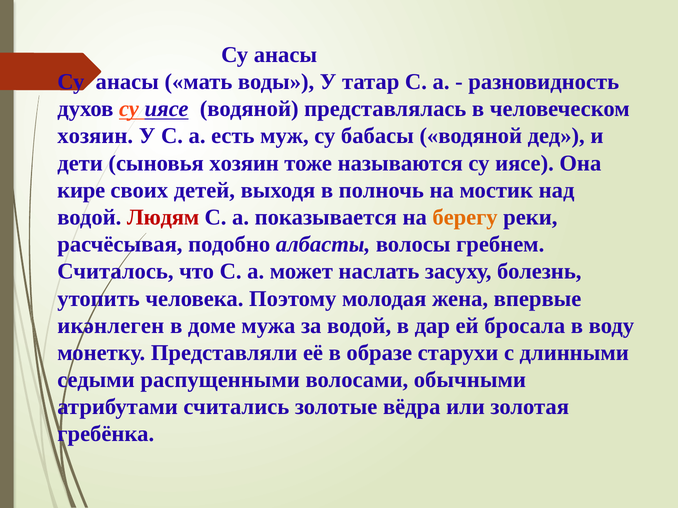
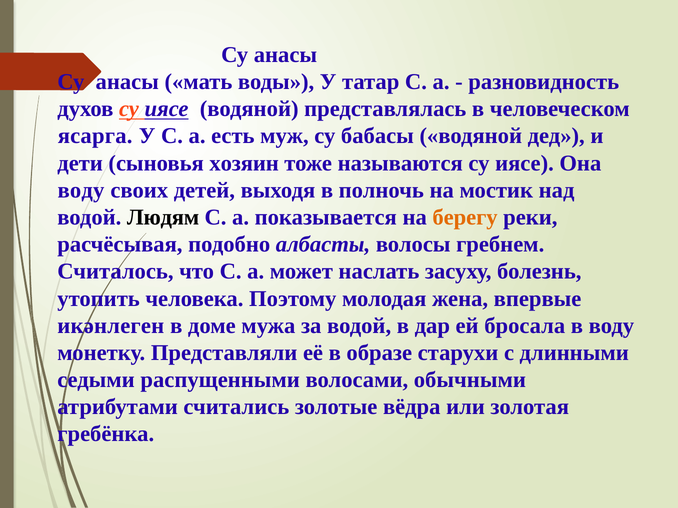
хозяин at (95, 136): хозяин -> ясарга
кире at (81, 190): кире -> воду
Людям colour: red -> black
